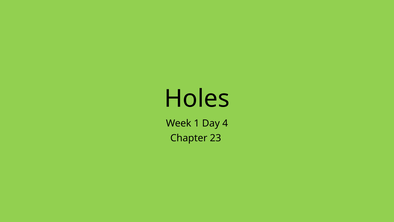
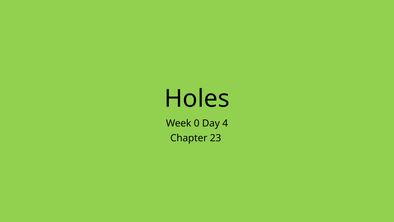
1: 1 -> 0
